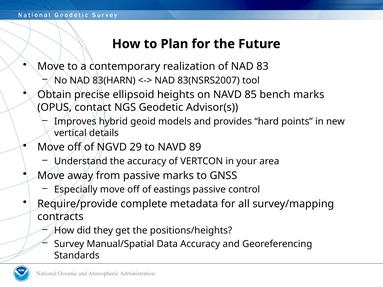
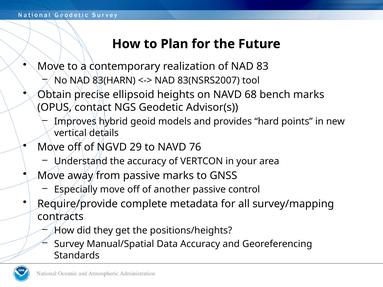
85: 85 -> 68
89: 89 -> 76
eastings: eastings -> another
